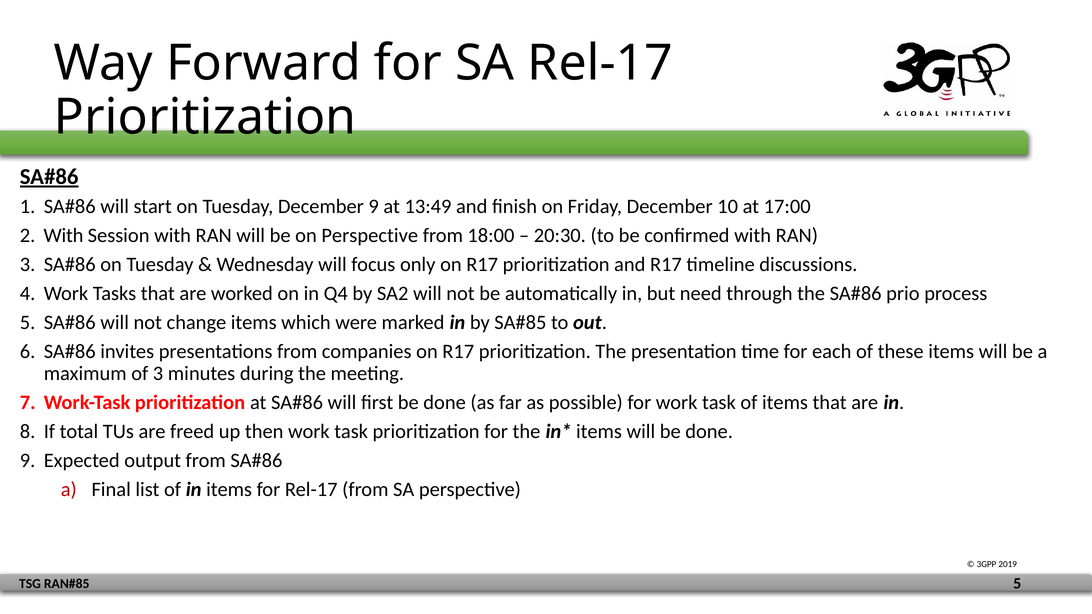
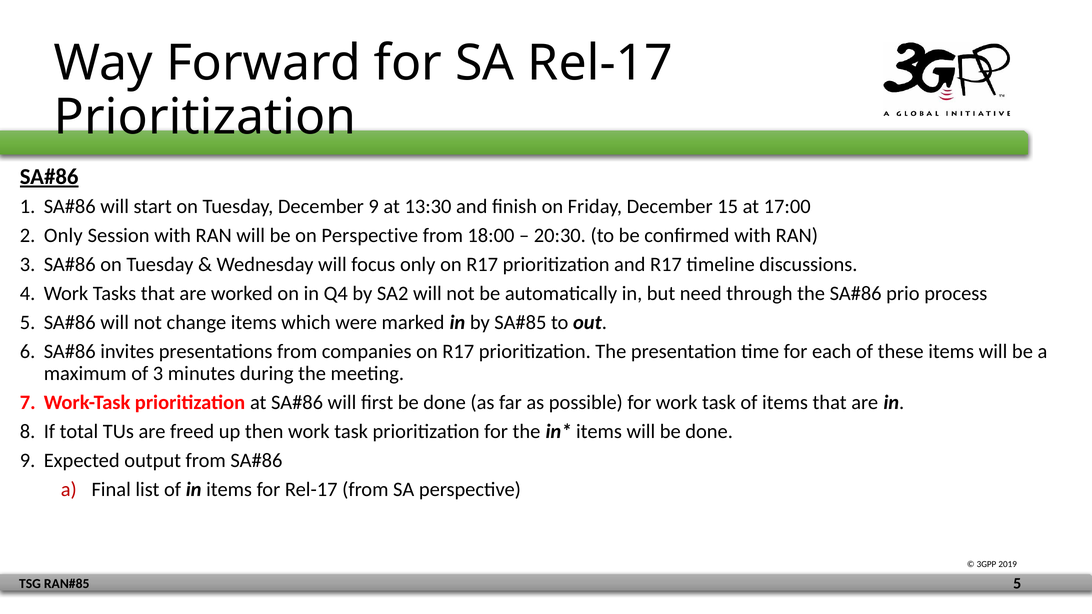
13:49: 13:49 -> 13:30
10: 10 -> 15
With at (64, 236): With -> Only
